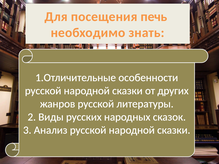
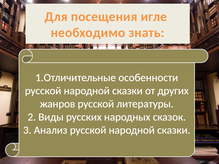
печь: печь -> игле
